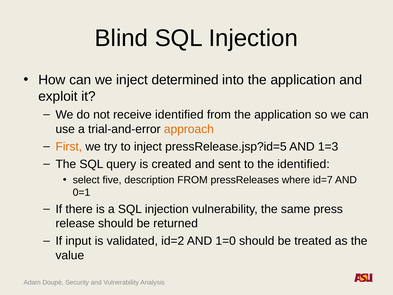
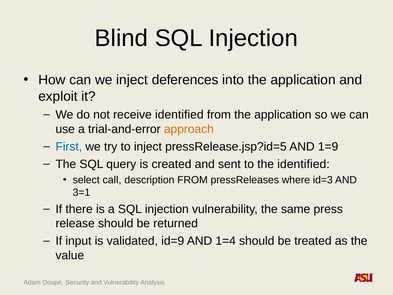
determined: determined -> deferences
First colour: orange -> blue
1=3: 1=3 -> 1=9
five: five -> call
id=7: id=7 -> id=3
0=1: 0=1 -> 3=1
id=2: id=2 -> id=9
1=0: 1=0 -> 1=4
